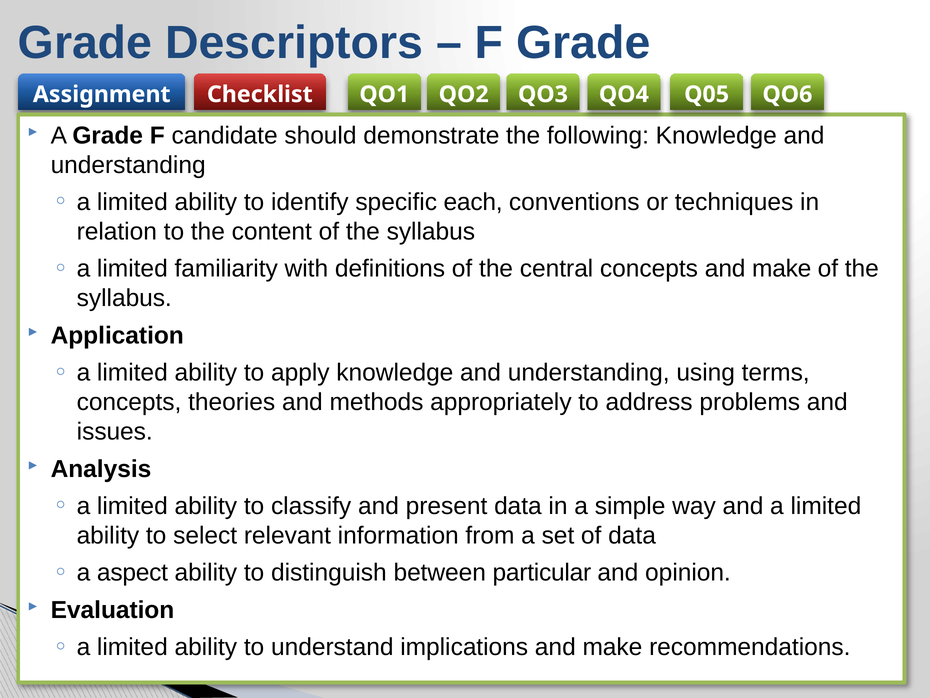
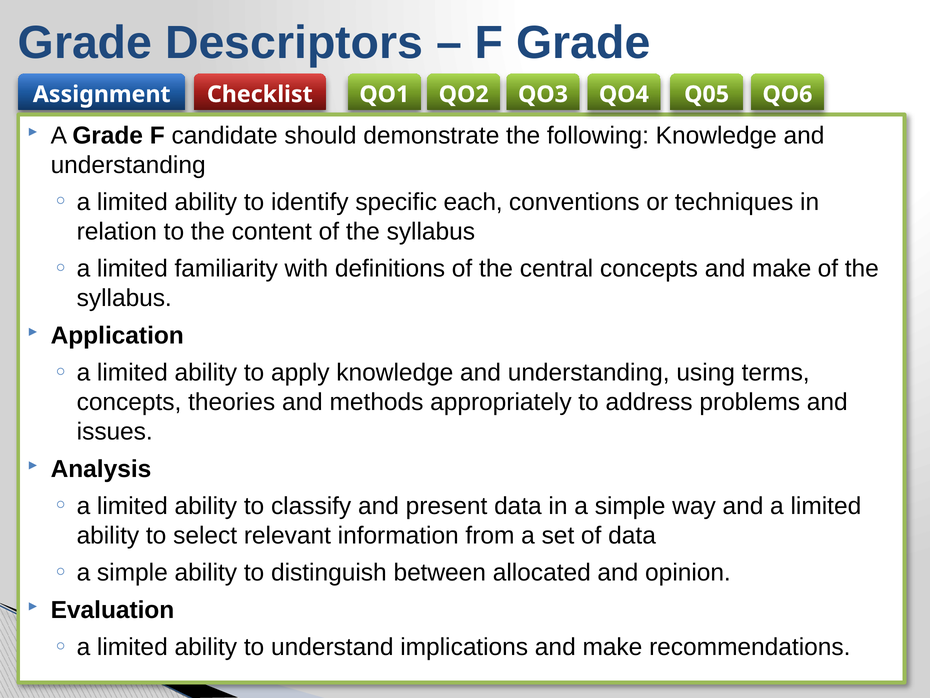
aspect at (133, 572): aspect -> simple
particular: particular -> allocated
